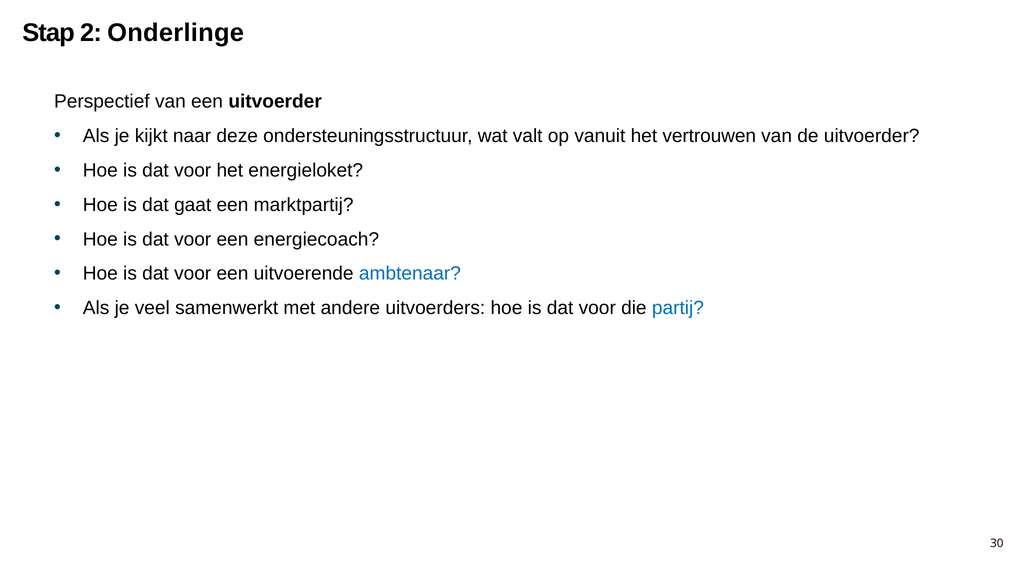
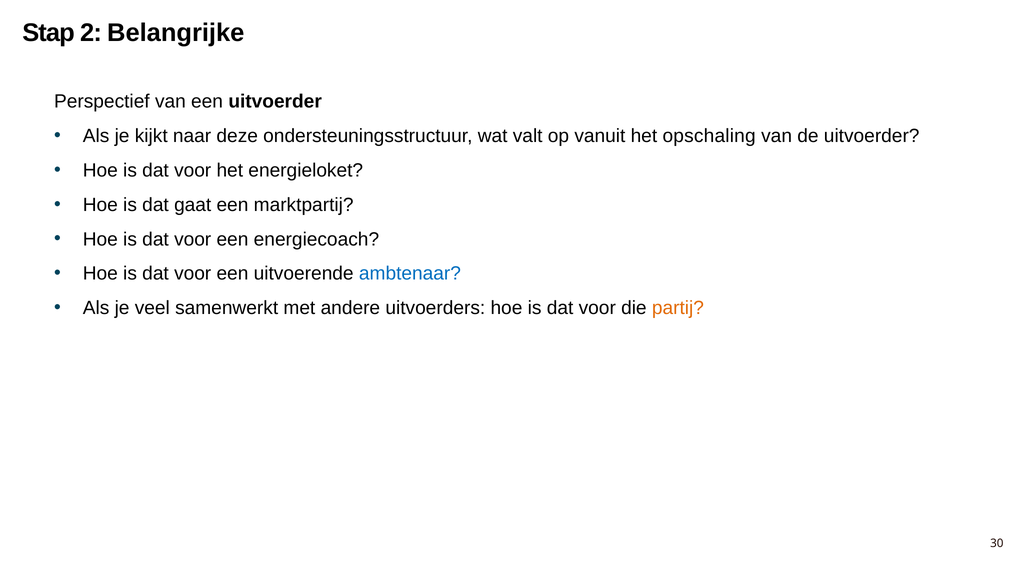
Onderlinge: Onderlinge -> Belangrijke
vertrouwen: vertrouwen -> opschaling
partij colour: blue -> orange
